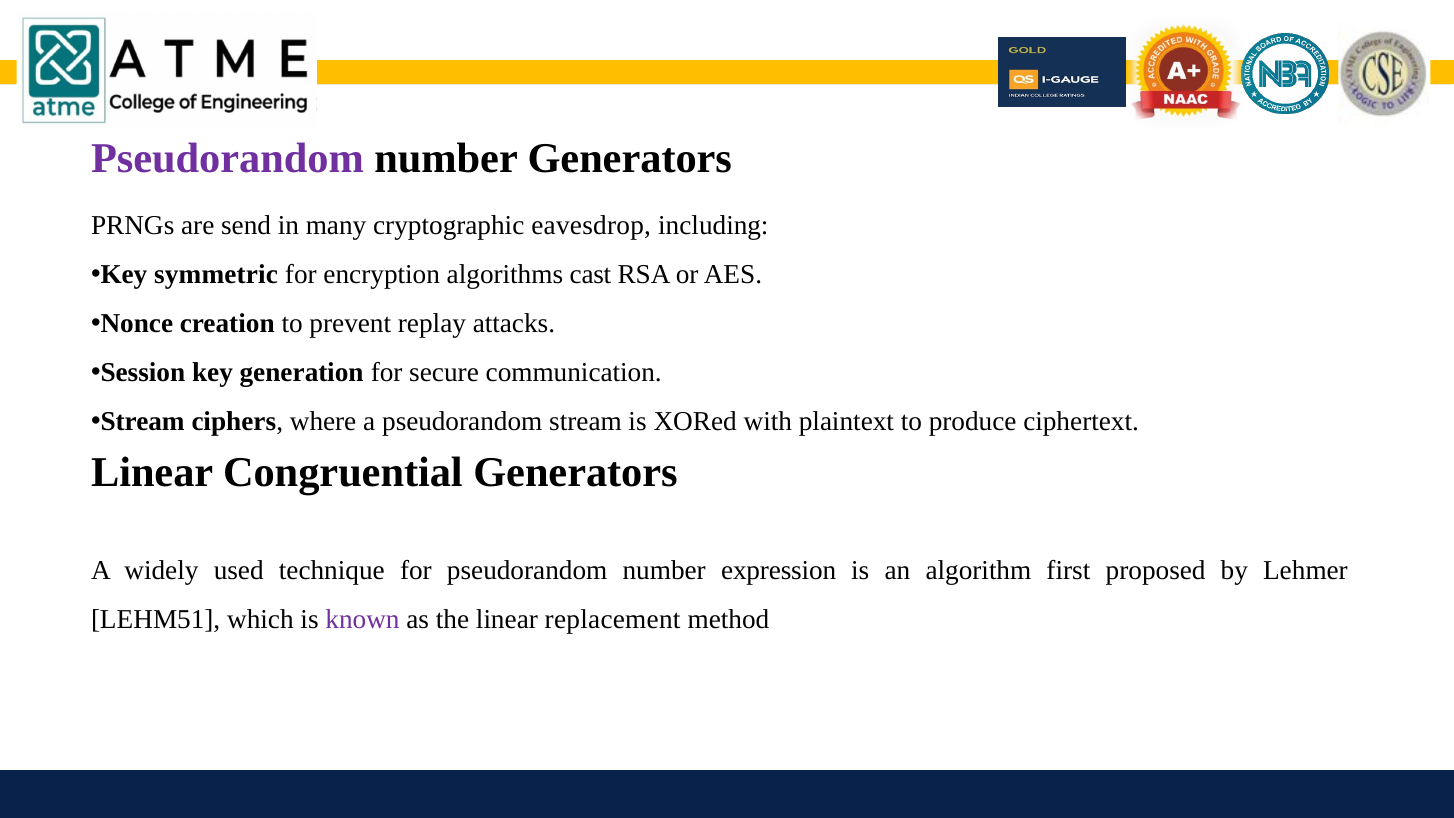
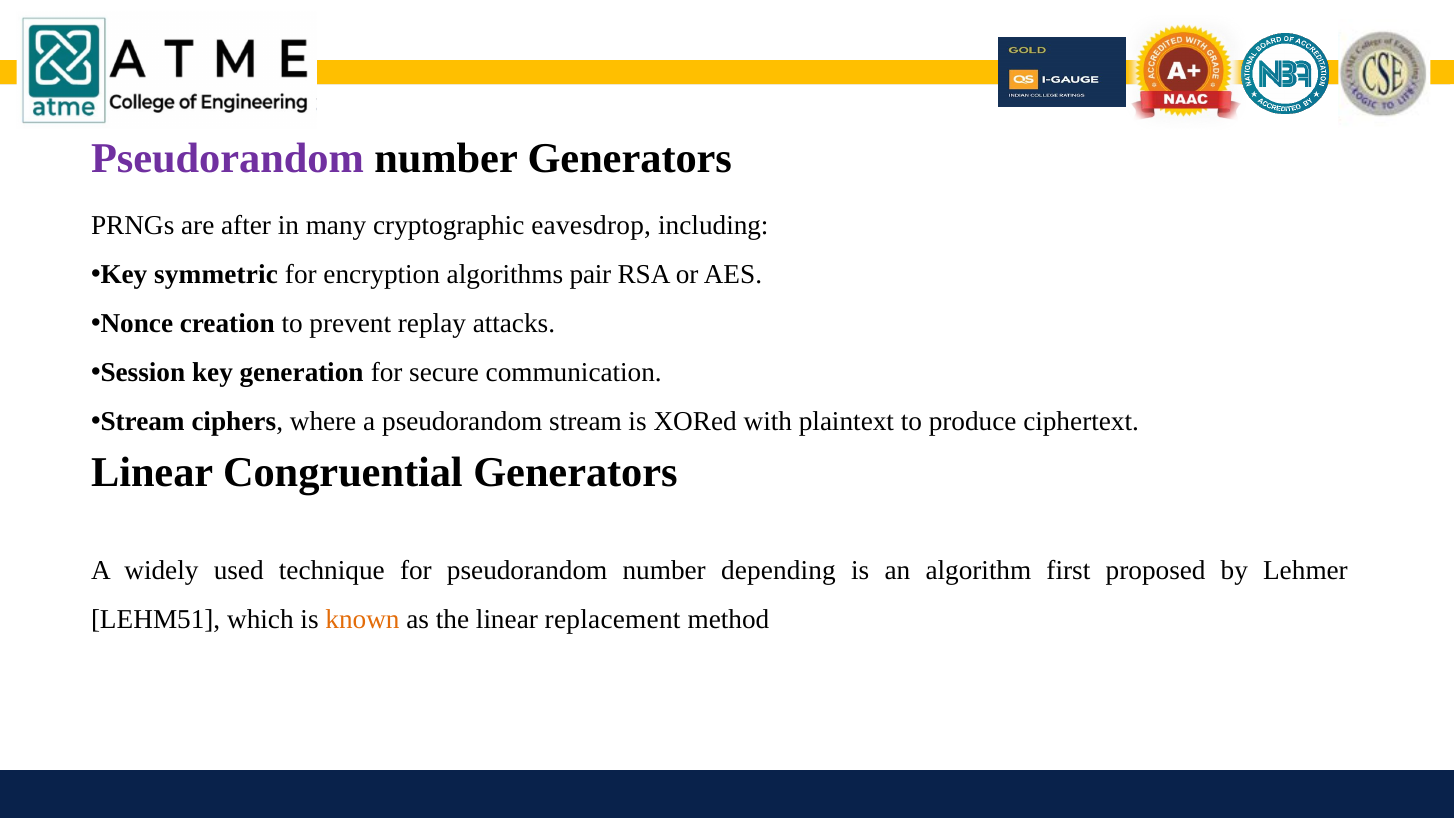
send: send -> after
cast: cast -> pair
expression: expression -> depending
known colour: purple -> orange
